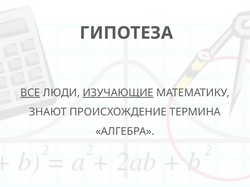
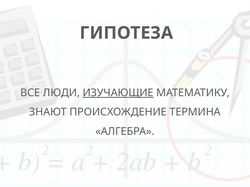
ВСЕ underline: present -> none
